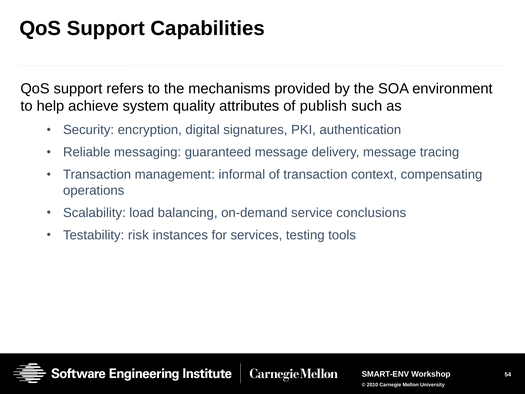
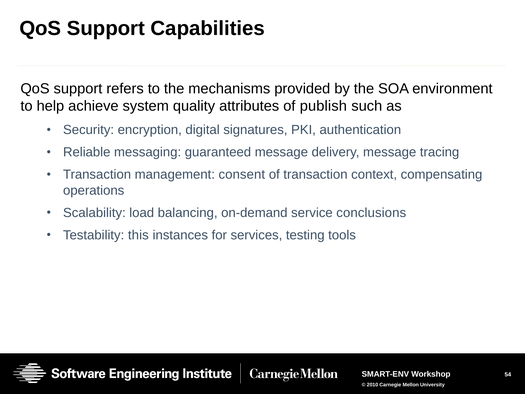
informal: informal -> consent
risk: risk -> this
